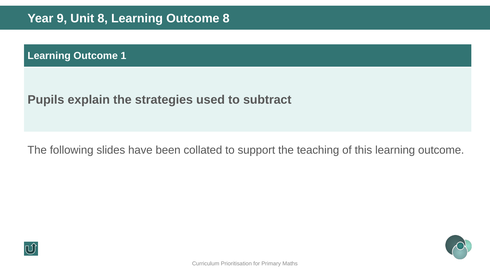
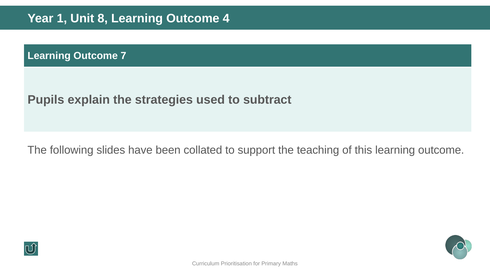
9: 9 -> 1
Outcome 8: 8 -> 4
1: 1 -> 7
